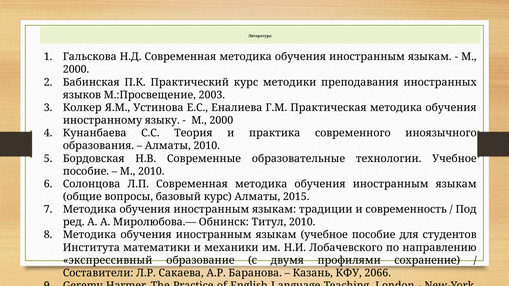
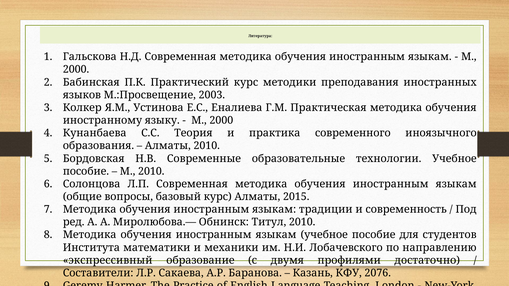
сохранение: сохранение -> дoстаточно
2066: 2066 -> 2076
